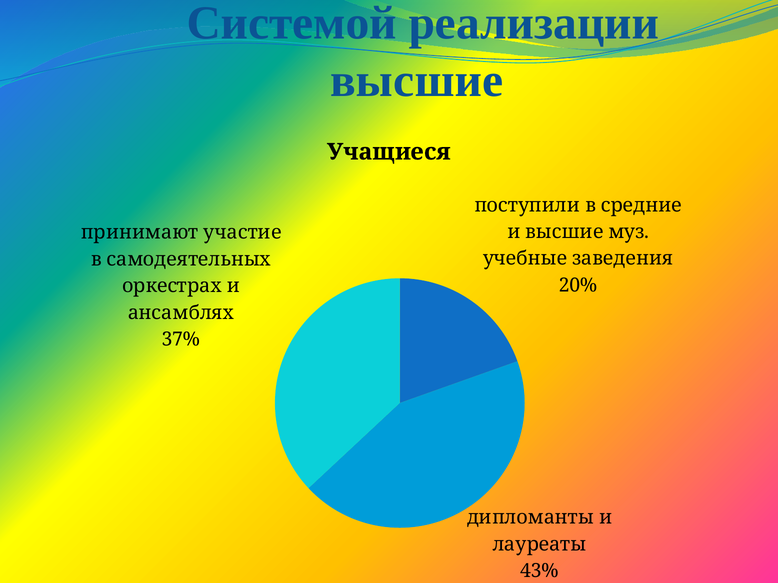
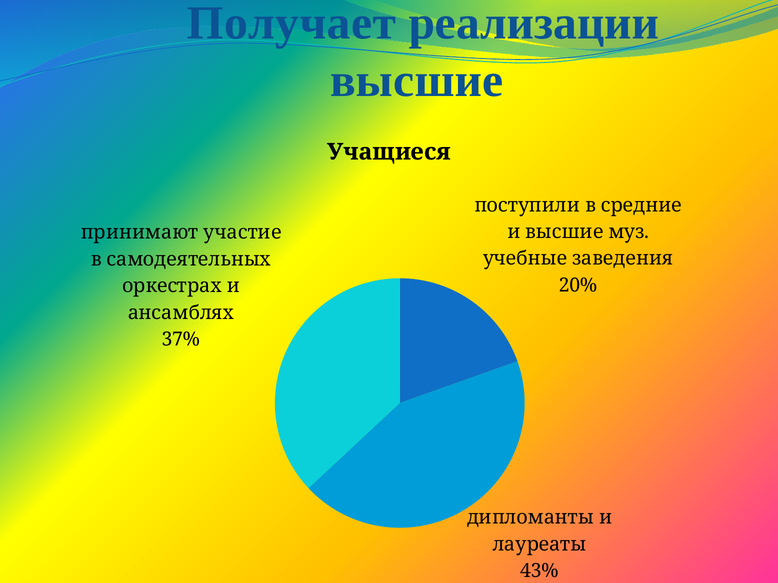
Системой: Системой -> Получает
